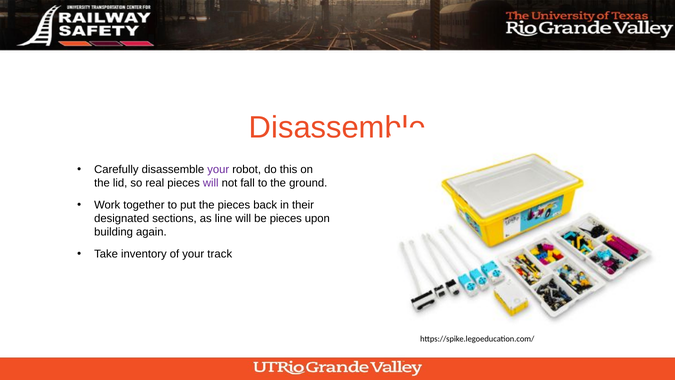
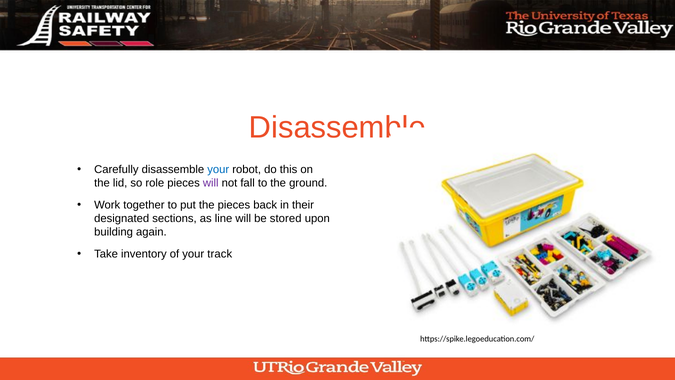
your at (218, 169) colour: purple -> blue
real: real -> role
be pieces: pieces -> stored
